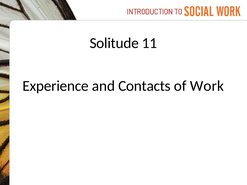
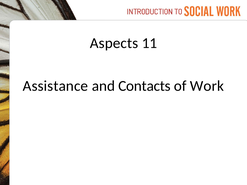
Solitude: Solitude -> Aspects
Experience: Experience -> Assistance
